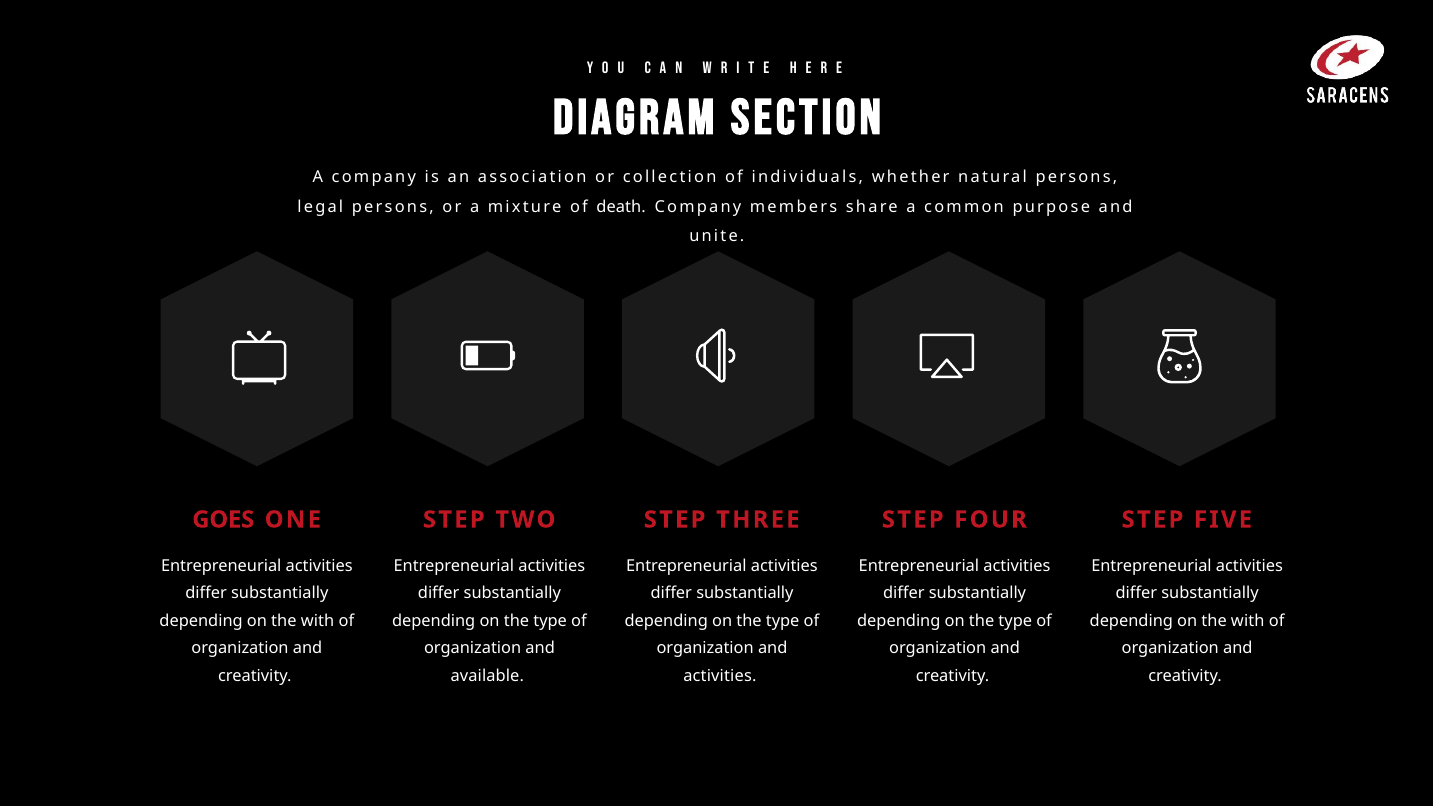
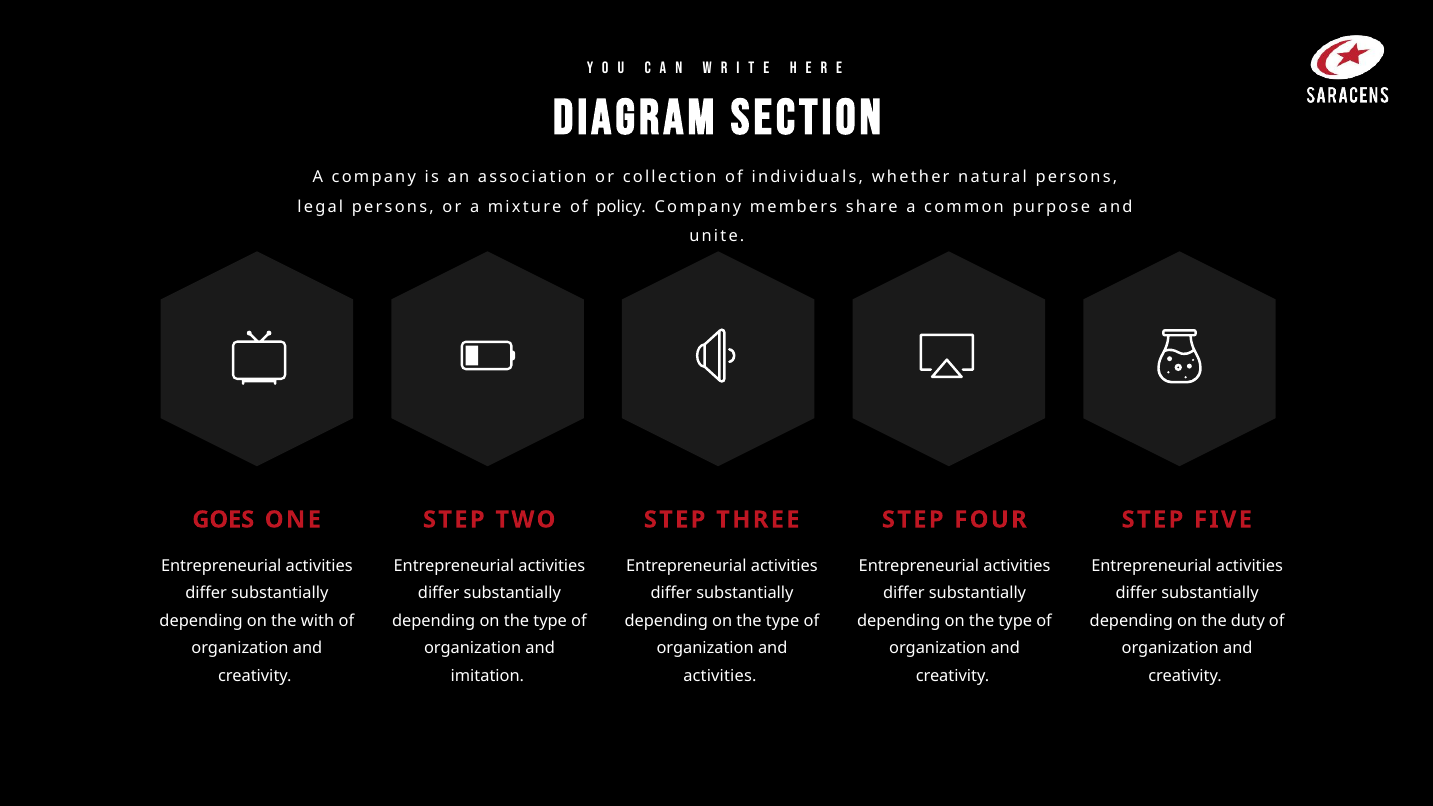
death: death -> policy
with at (1248, 621): with -> duty
available: available -> imitation
